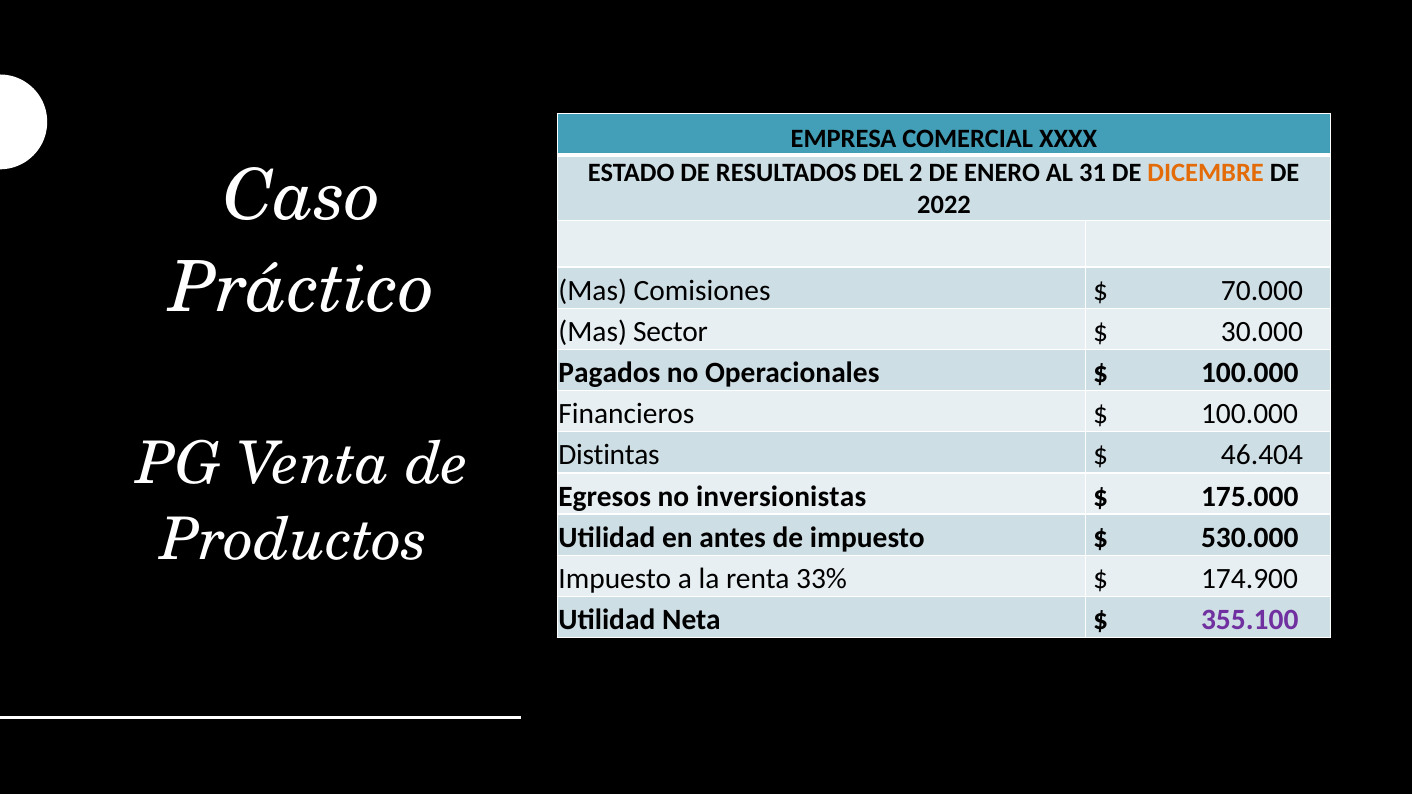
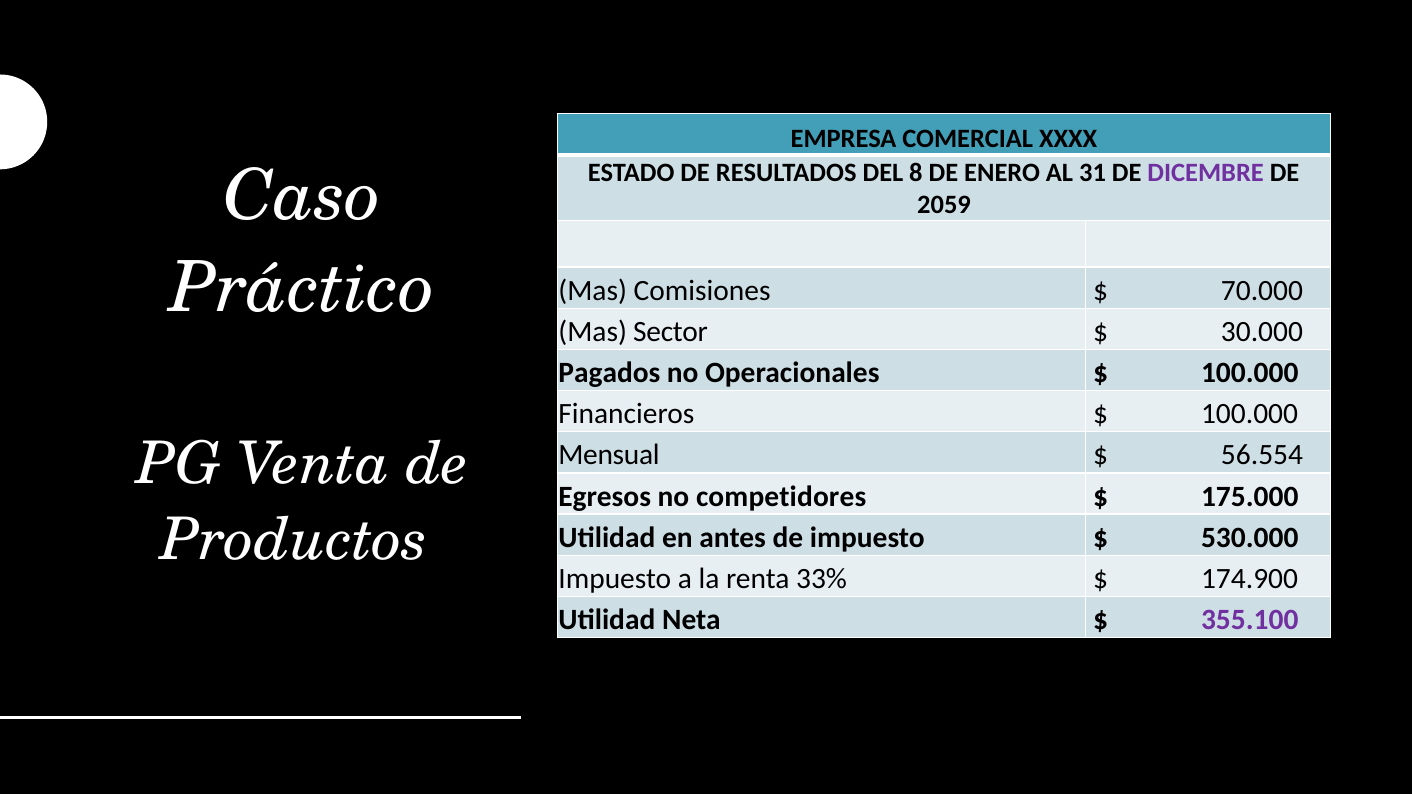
2: 2 -> 8
DICEMBRE colour: orange -> purple
2022: 2022 -> 2059
Distintas: Distintas -> Mensual
46.404: 46.404 -> 56.554
inversionistas: inversionistas -> competidores
